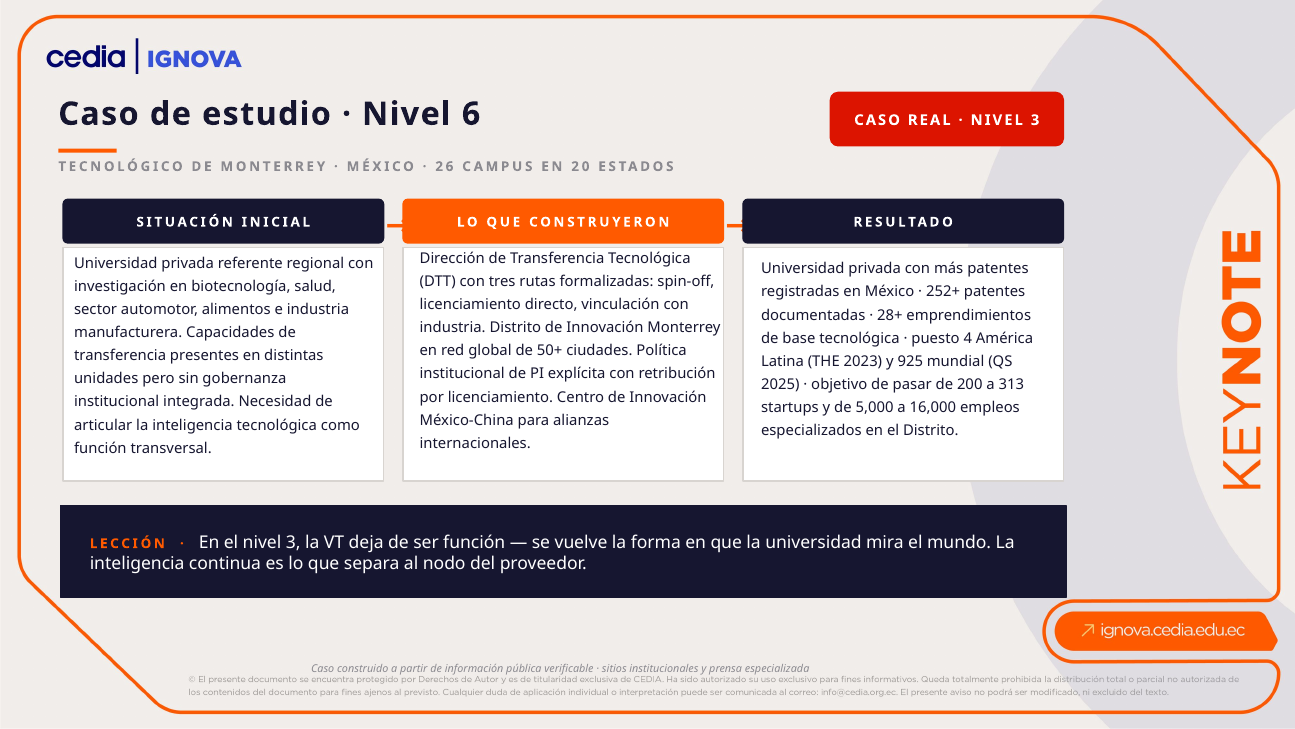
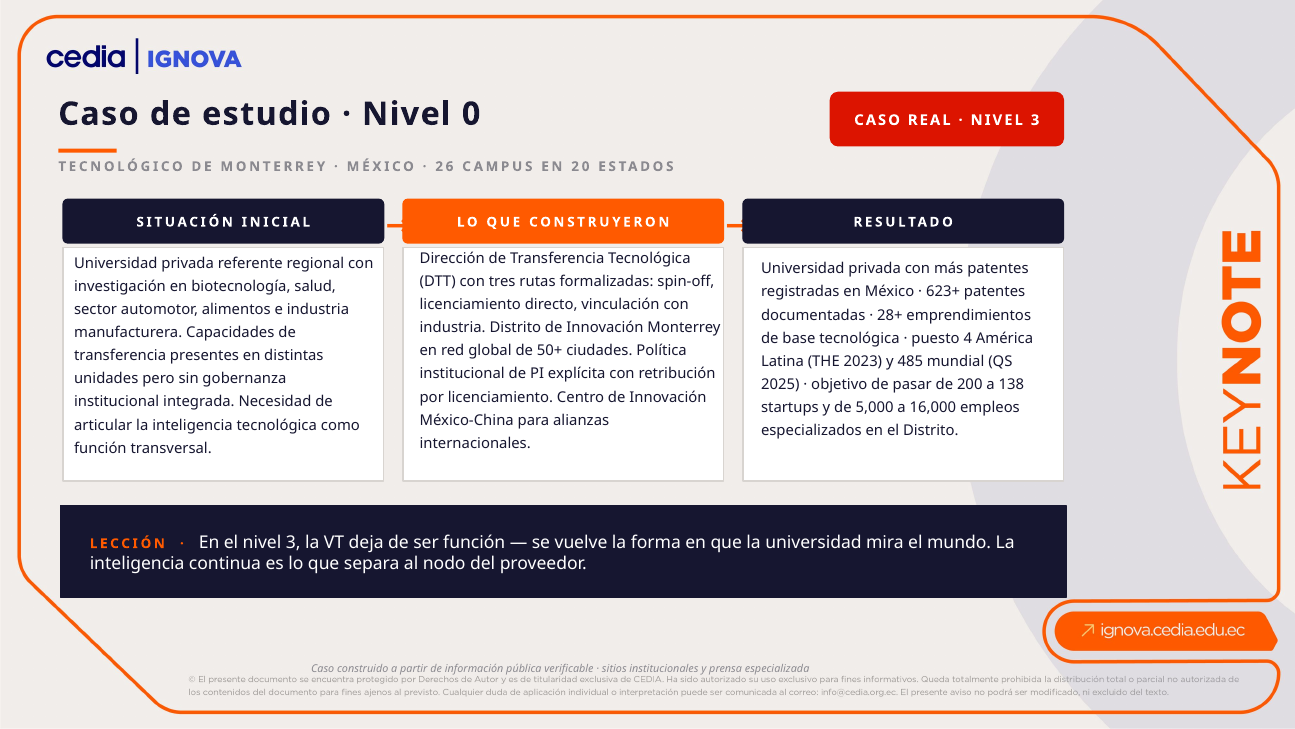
6: 6 -> 0
252+: 252+ -> 623+
925: 925 -> 485
313: 313 -> 138
